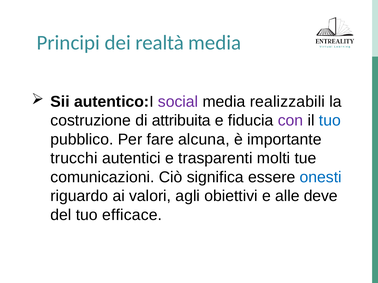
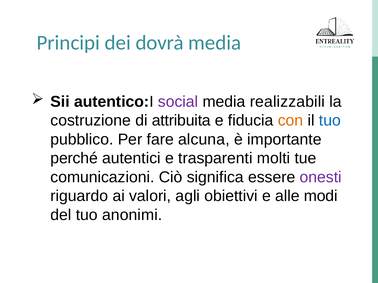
realtà: realtà -> dovrà
con colour: purple -> orange
trucchi: trucchi -> perché
onesti colour: blue -> purple
deve: deve -> modi
efficace: efficace -> anonimi
